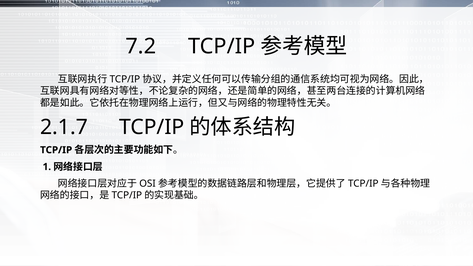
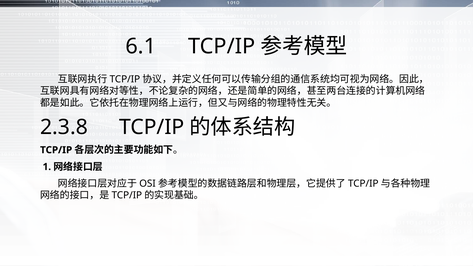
7.2: 7.2 -> 6.1
2.1.7: 2.1.7 -> 2.3.8
